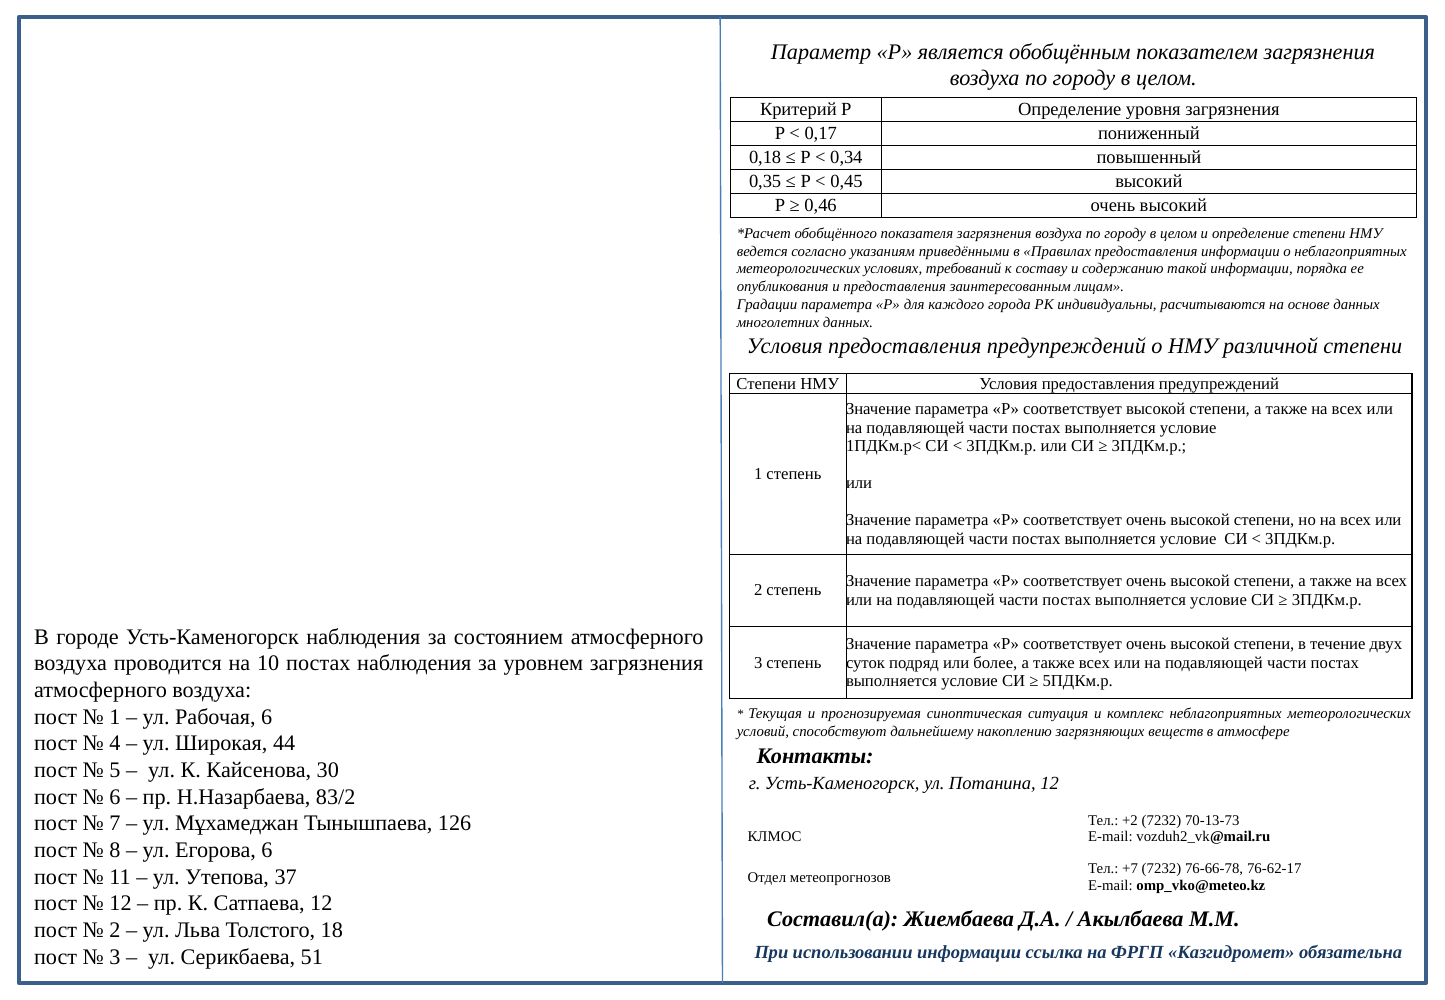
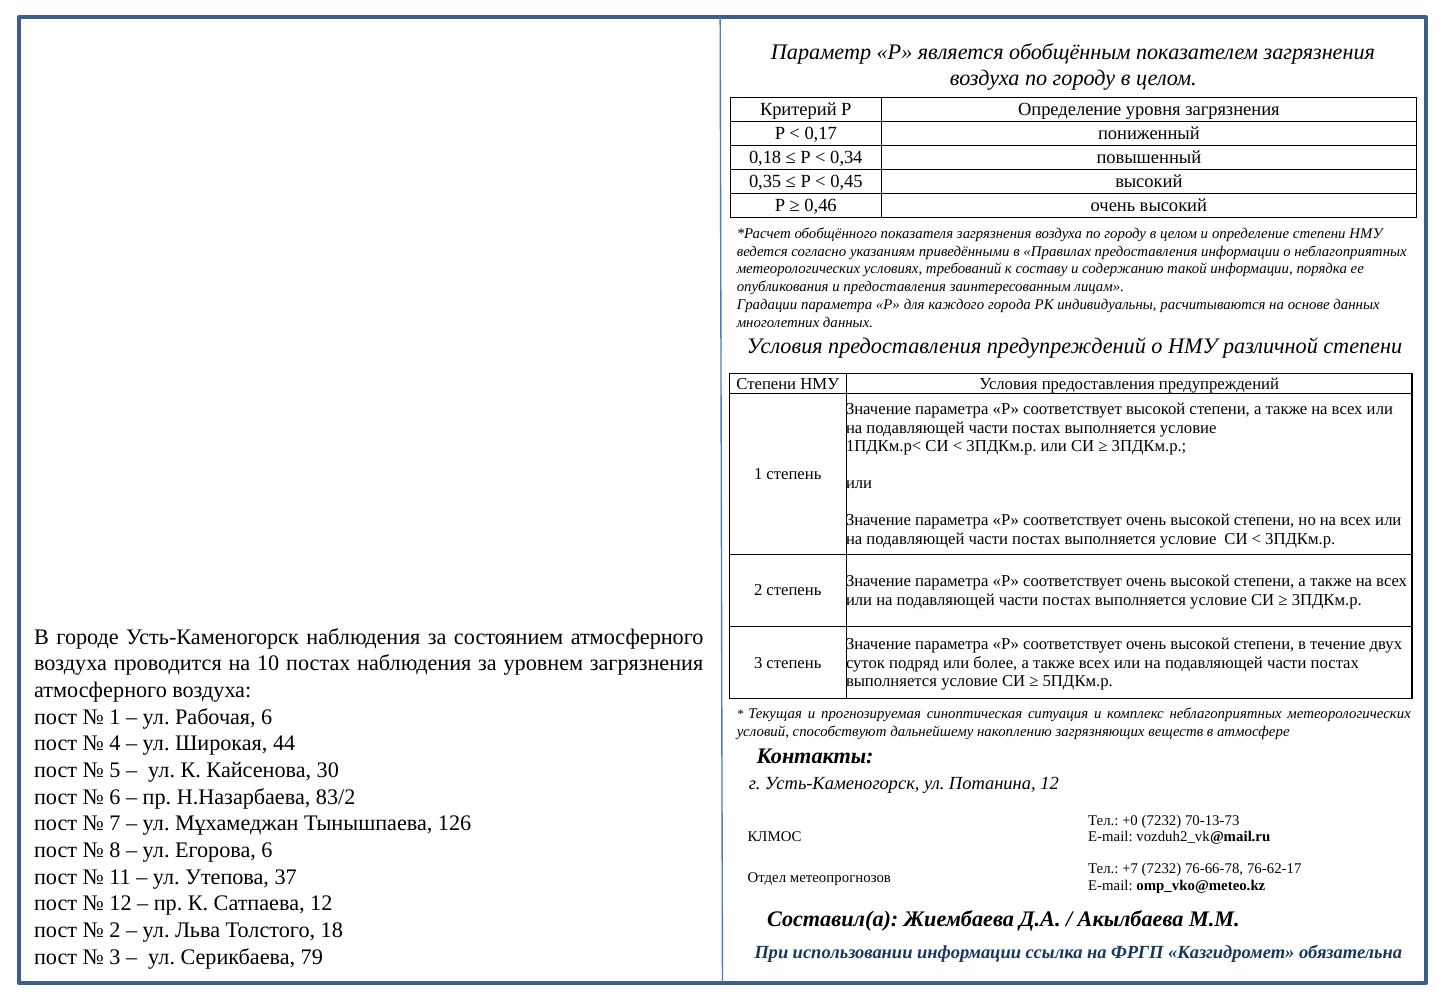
+2: +2 -> +0
51: 51 -> 79
